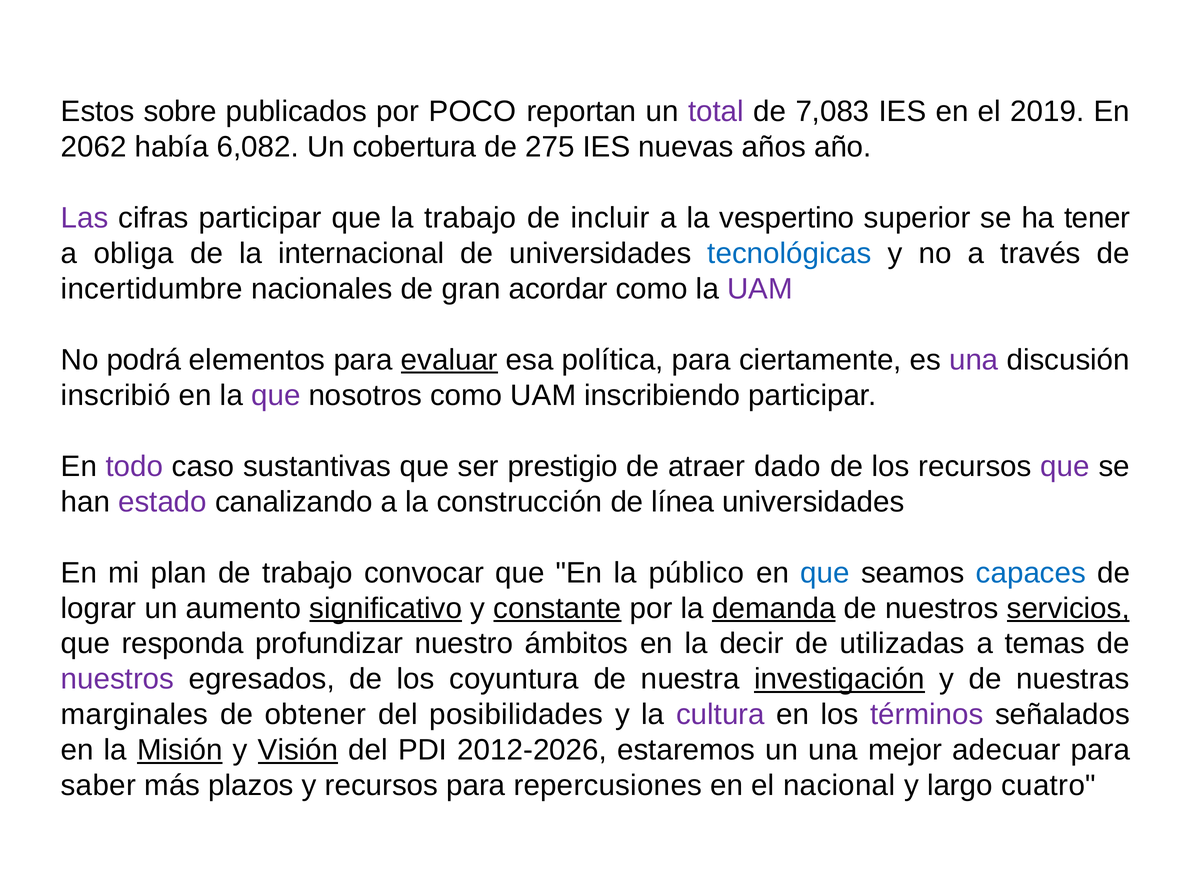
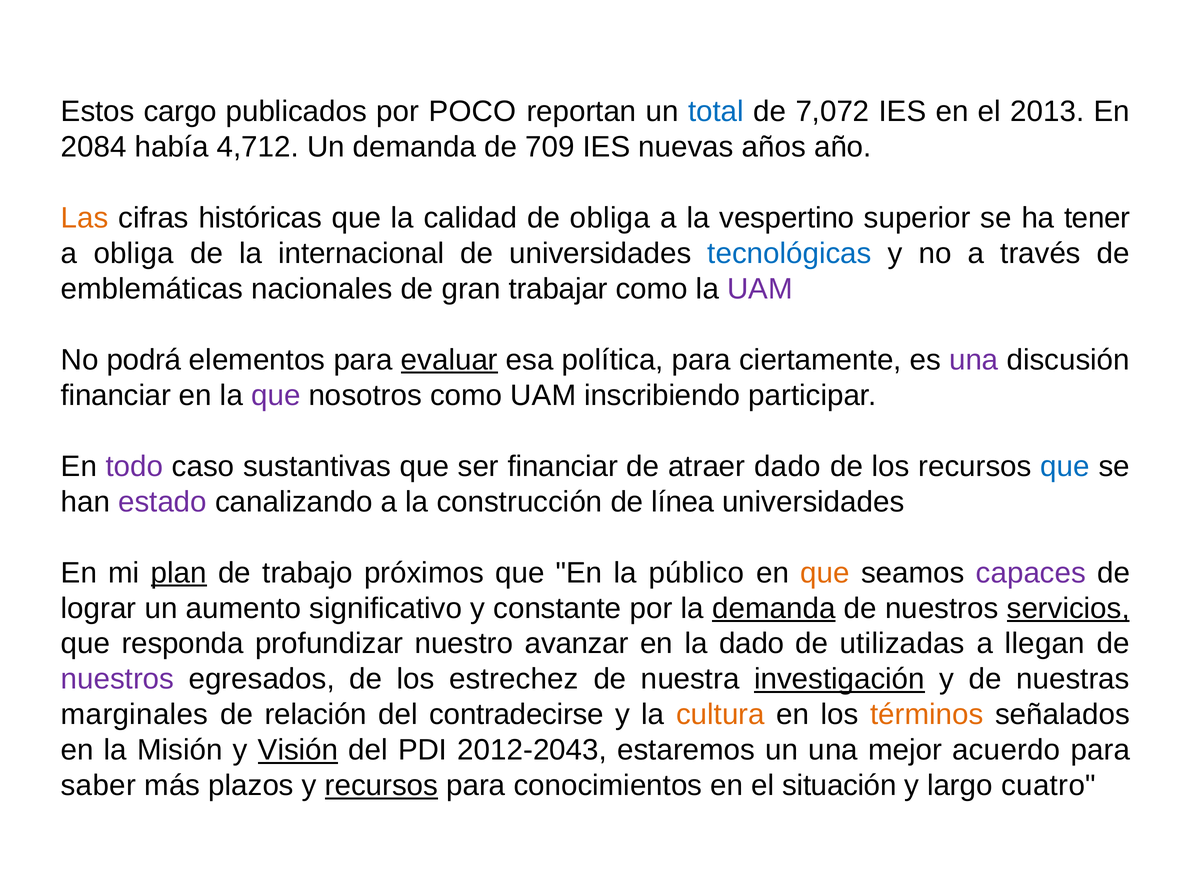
sobre: sobre -> cargo
total colour: purple -> blue
7,083: 7,083 -> 7,072
2019: 2019 -> 2013
2062: 2062 -> 2084
6,082: 6,082 -> 4,712
Un cobertura: cobertura -> demanda
275: 275 -> 709
Las colour: purple -> orange
cifras participar: participar -> históricas
la trabajo: trabajo -> calidad
de incluir: incluir -> obliga
incertidumbre: incertidumbre -> emblemáticas
acordar: acordar -> trabajar
inscribió at (116, 395): inscribió -> financiar
ser prestigio: prestigio -> financiar
que at (1065, 466) colour: purple -> blue
plan underline: none -> present
convocar: convocar -> próximos
que at (825, 572) colour: blue -> orange
capaces colour: blue -> purple
significativo underline: present -> none
constante underline: present -> none
ámbitos: ámbitos -> avanzar
la decir: decir -> dado
temas: temas -> llegan
coyuntura: coyuntura -> estrechez
obtener: obtener -> relación
posibilidades: posibilidades -> contradecirse
cultura colour: purple -> orange
términos colour: purple -> orange
Misión underline: present -> none
2012-2026: 2012-2026 -> 2012-2043
adecuar: adecuar -> acuerdo
recursos at (382, 785) underline: none -> present
repercusiones: repercusiones -> conocimientos
nacional: nacional -> situación
